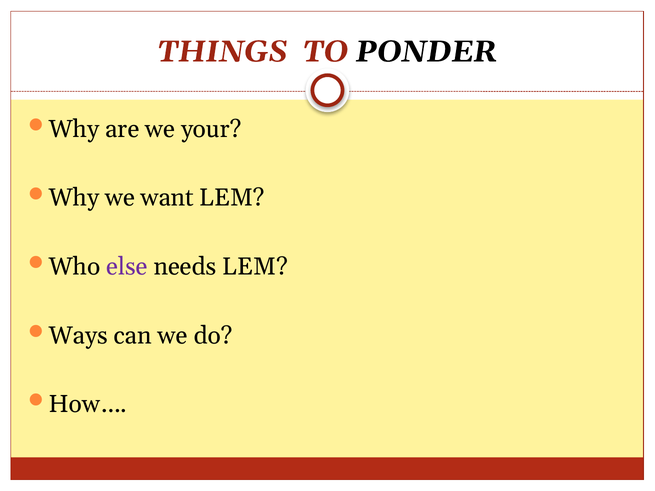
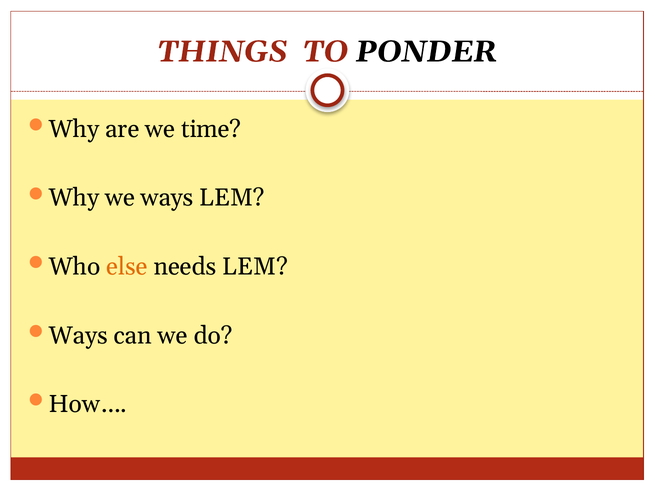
your: your -> time
we want: want -> ways
else colour: purple -> orange
